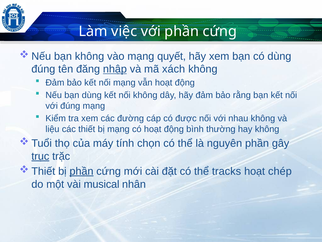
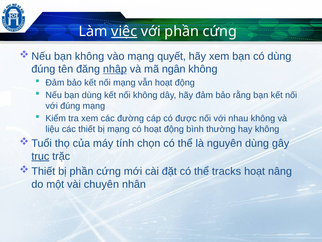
việc underline: none -> present
xách: xách -> ngân
nguyên phần: phần -> dùng
phần at (81, 171) underline: present -> none
chép: chép -> nâng
musical: musical -> chuyên
